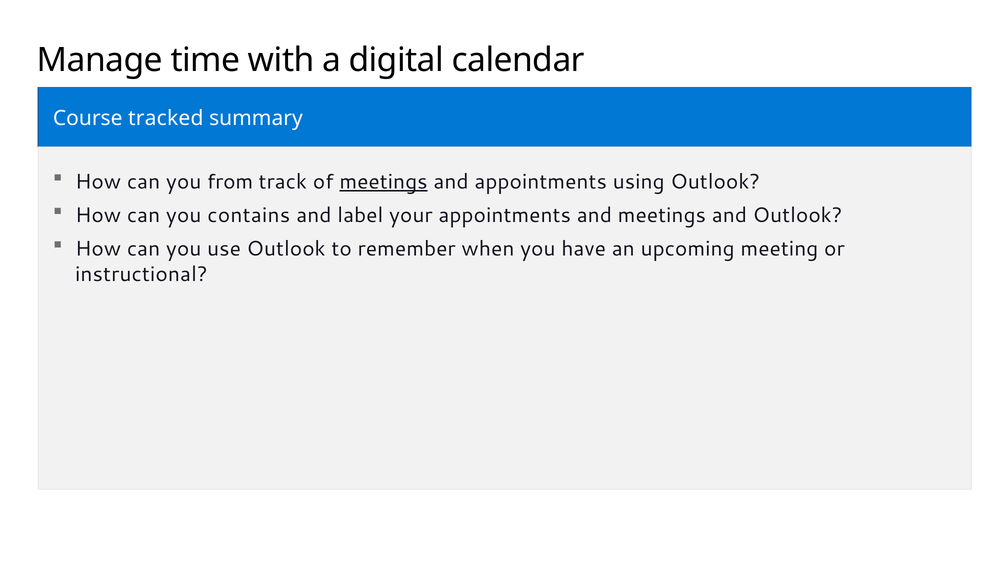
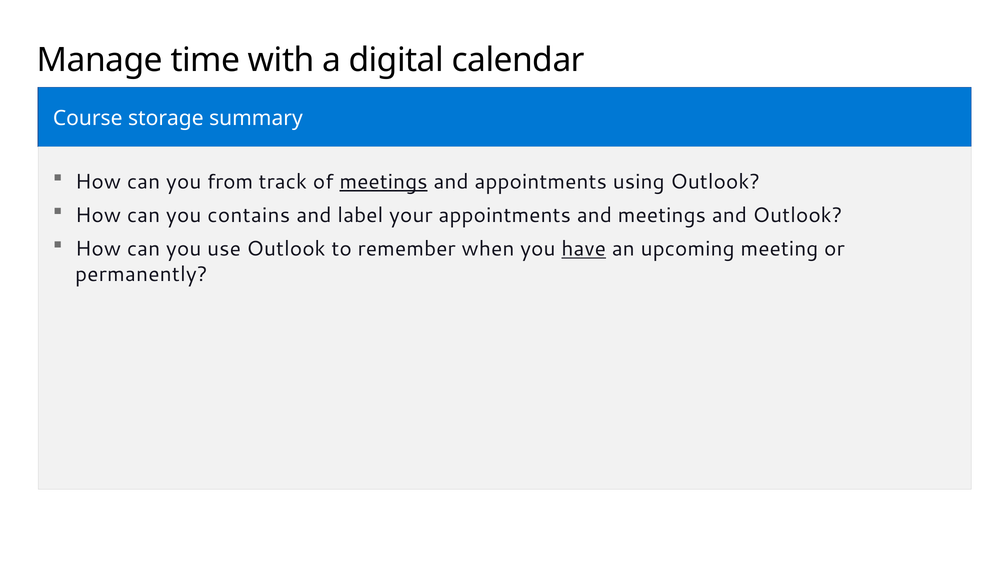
tracked: tracked -> storage
have underline: none -> present
instructional: instructional -> permanently
